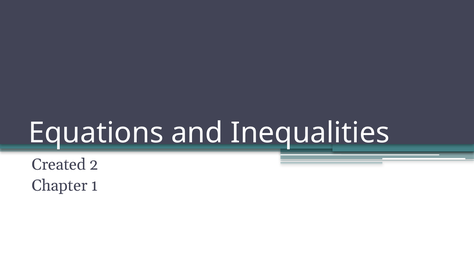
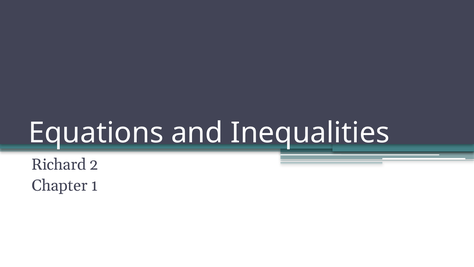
Created: Created -> Richard
